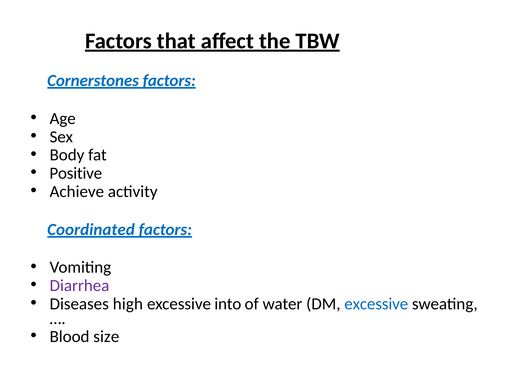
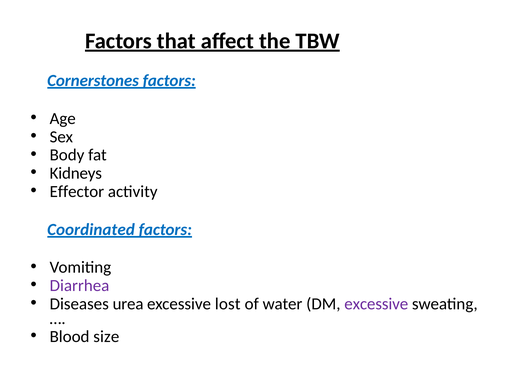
Positive: Positive -> Kidneys
Achieve: Achieve -> Effector
high: high -> urea
into: into -> lost
excessive at (376, 304) colour: blue -> purple
